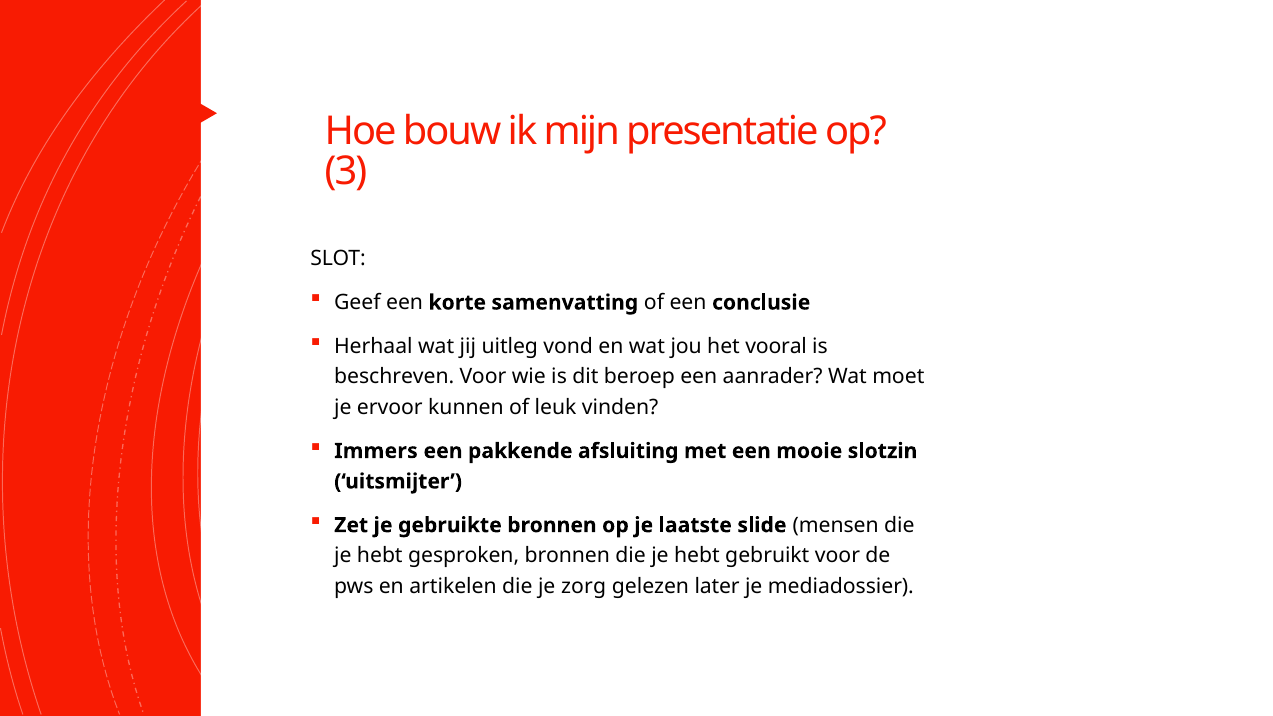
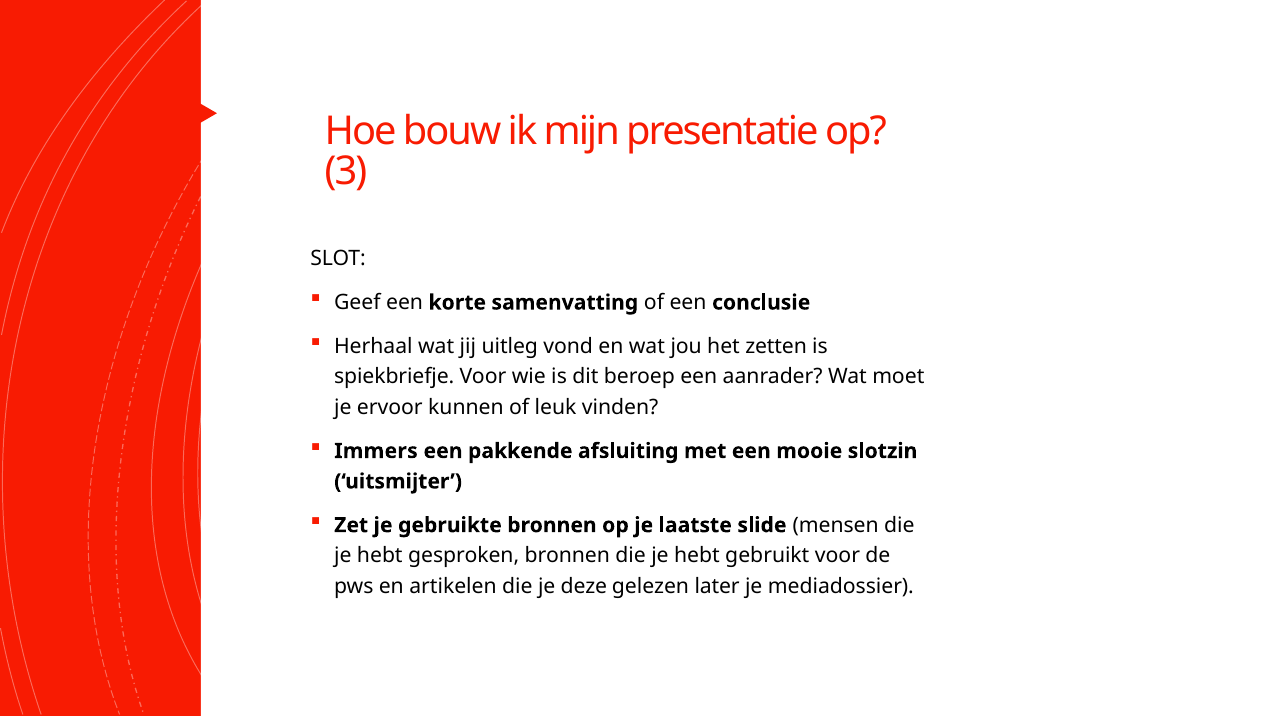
vooral: vooral -> zetten
beschreven: beschreven -> spiekbriefje
zorg: zorg -> deze
